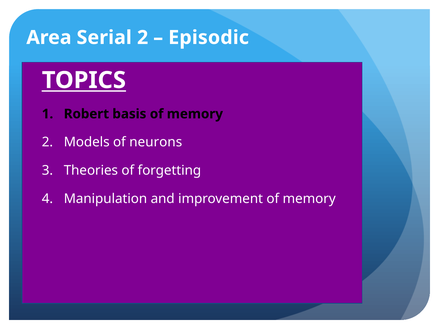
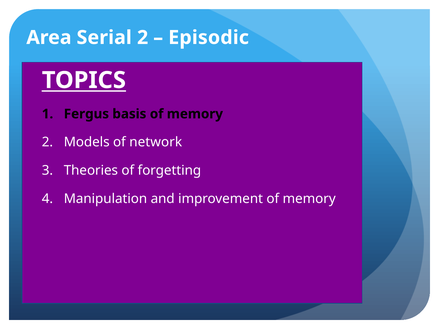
Robert: Robert -> Fergus
neurons: neurons -> network
